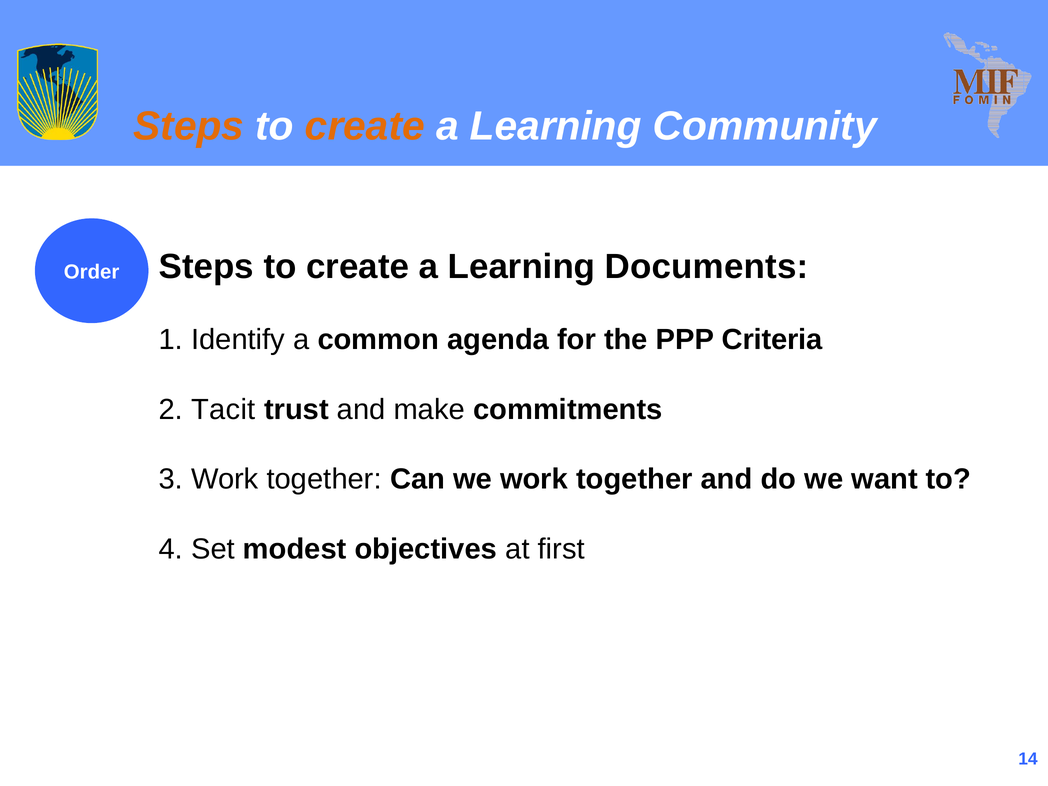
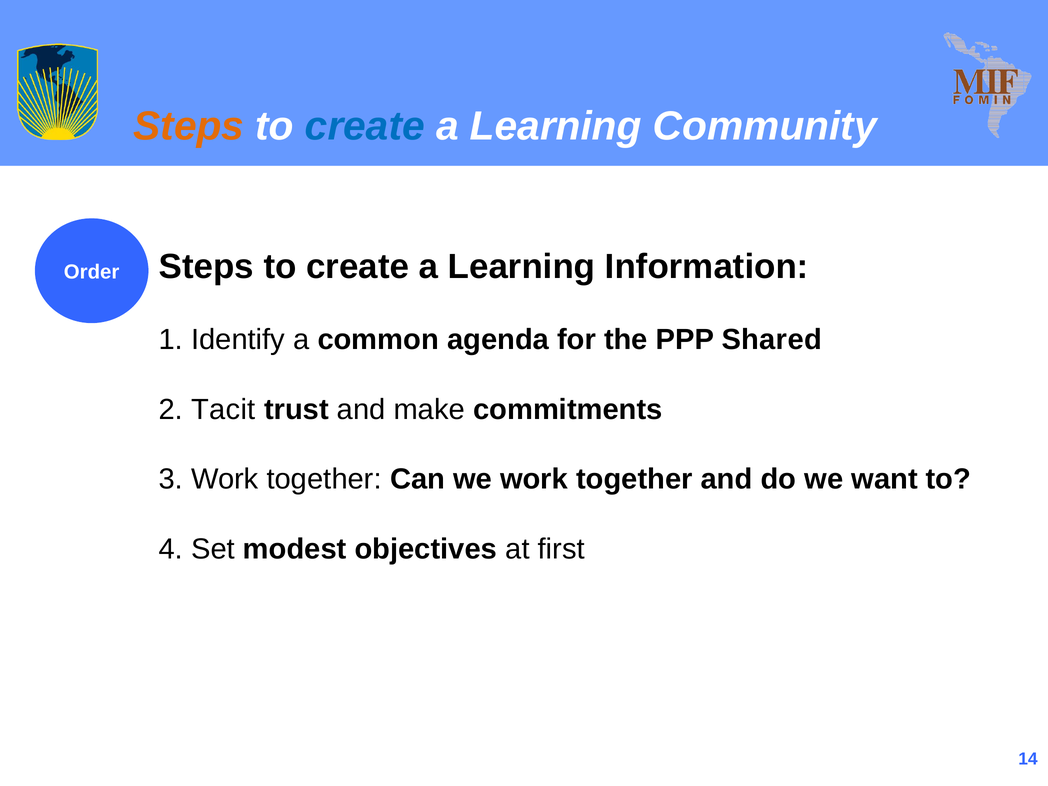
create at (365, 126) colour: orange -> blue
Documents: Documents -> Information
Criteria: Criteria -> Shared
